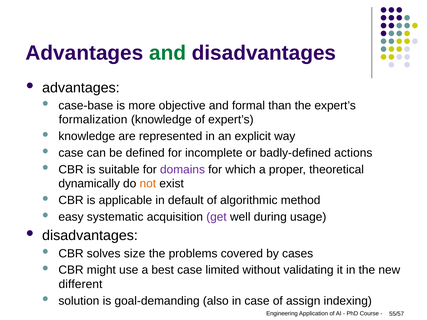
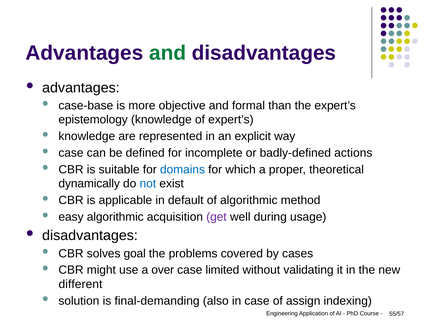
formalization: formalization -> epistemology
domains colour: purple -> blue
not colour: orange -> blue
easy systematic: systematic -> algorithmic
size: size -> goal
best: best -> over
goal-demanding: goal-demanding -> final-demanding
